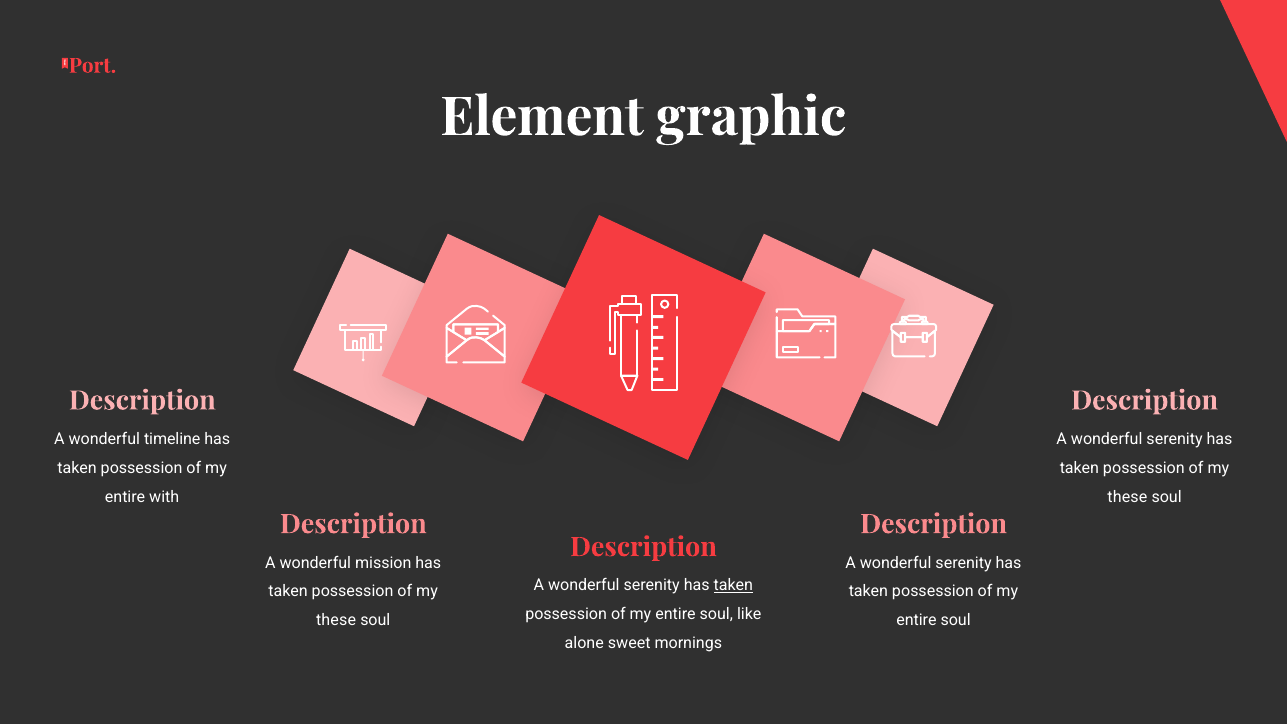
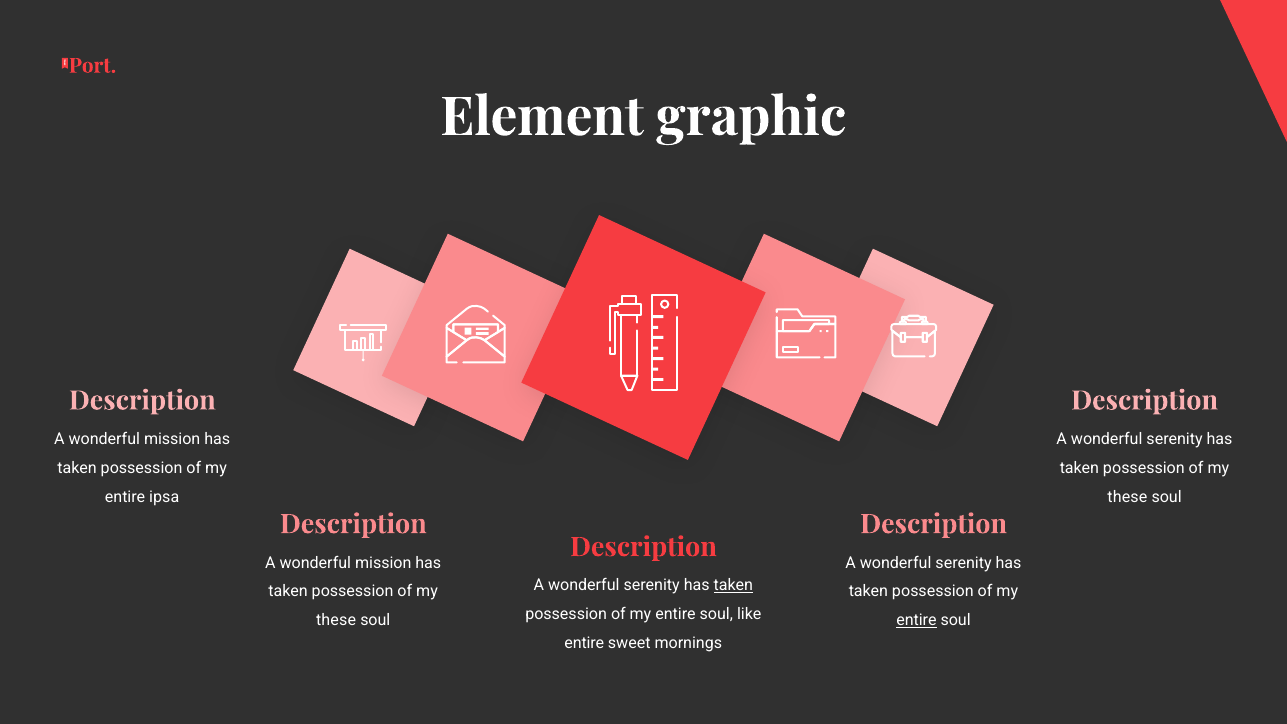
timeline at (172, 439): timeline -> mission
with: with -> ipsa
entire at (916, 621) underline: none -> present
alone at (584, 643): alone -> entire
